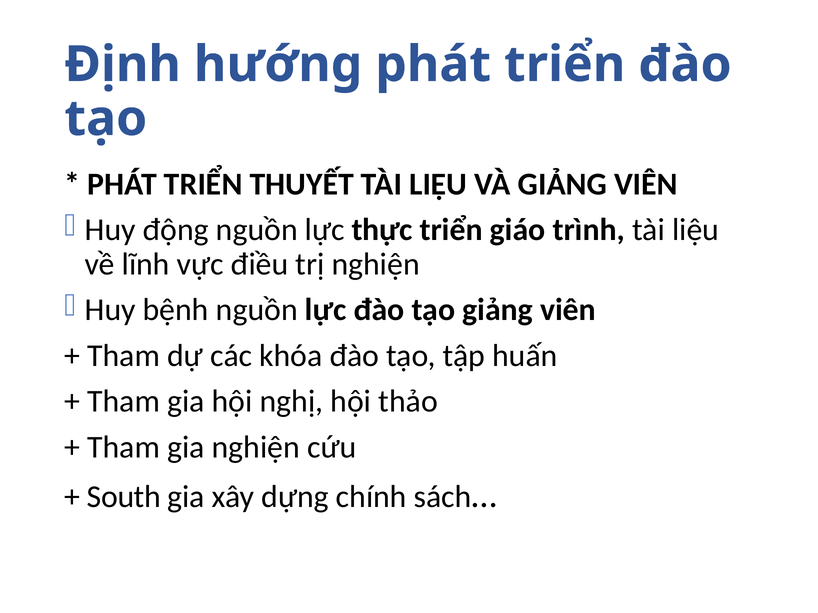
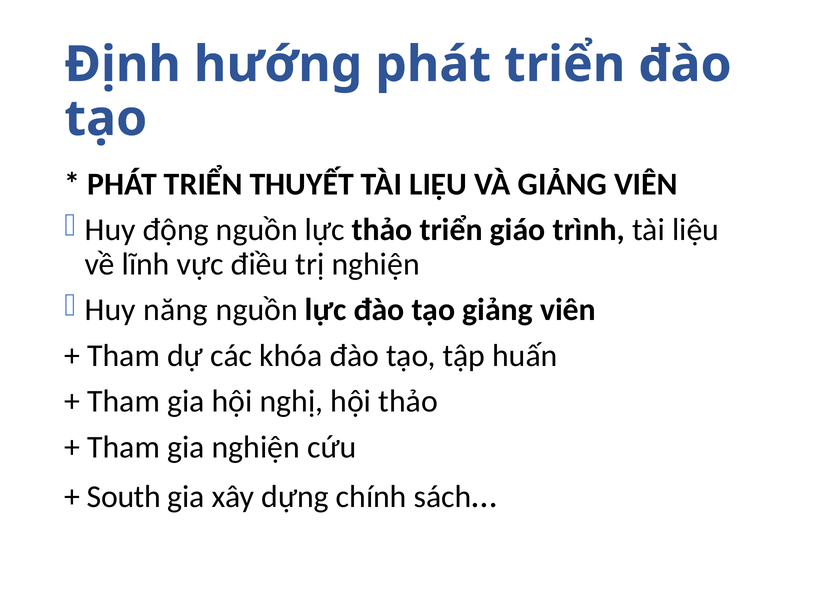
thực: thực -> thảo
bệnh: bệnh -> năng
